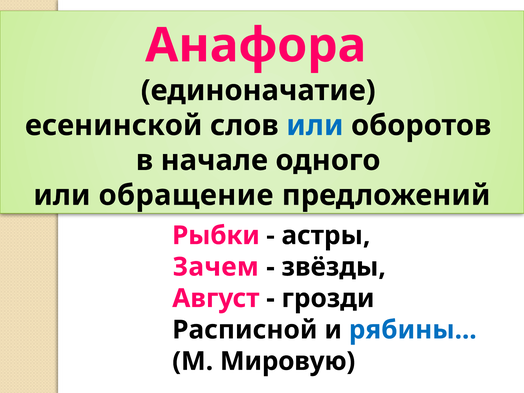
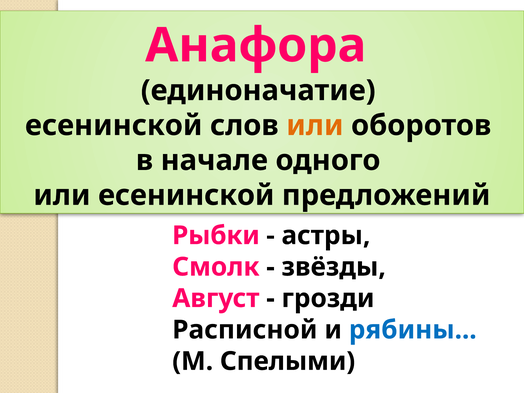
или at (315, 125) colour: blue -> orange
или обращение: обращение -> есенинской
Зачем: Зачем -> Смолк
Мировую: Мировую -> Спелыми
